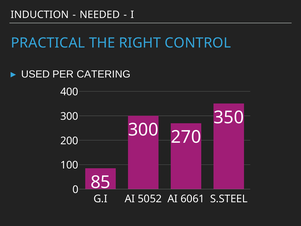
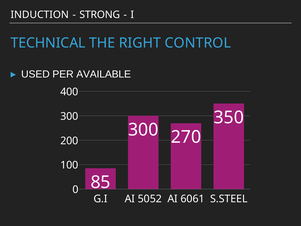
NEEDED: NEEDED -> STRONG
PRACTICAL: PRACTICAL -> TECHNICAL
CATERING: CATERING -> AVAILABLE
